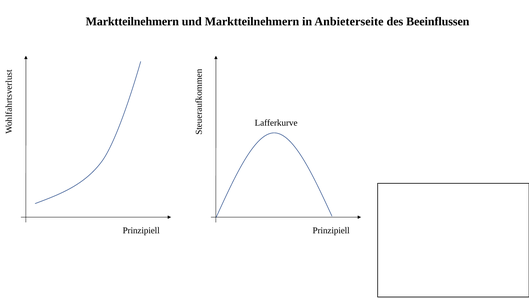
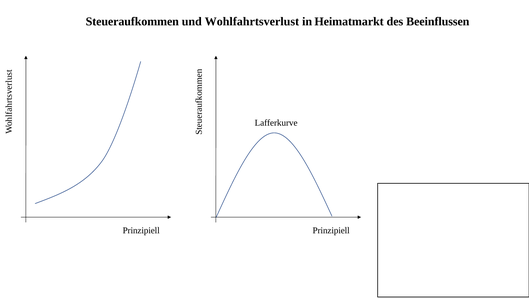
Marktteilnehmern at (132, 22): Marktteilnehmern -> Steueraufkommen
und Marktteilnehmern: Marktteilnehmern -> Wohlfahrtsverlust
Anbieterseite: Anbieterseite -> Heimatmarkt
